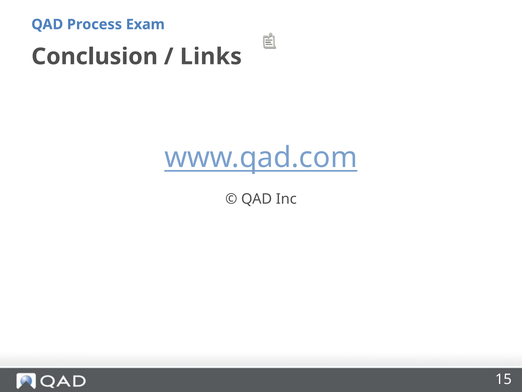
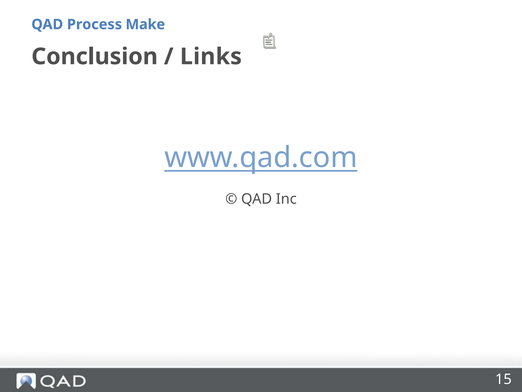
Exam: Exam -> Make
